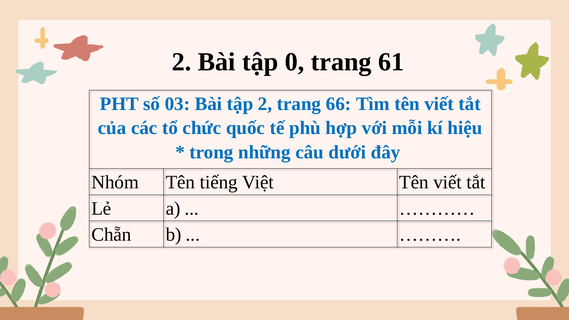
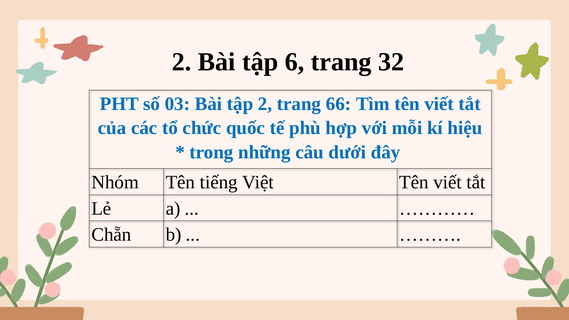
0: 0 -> 6
61: 61 -> 32
